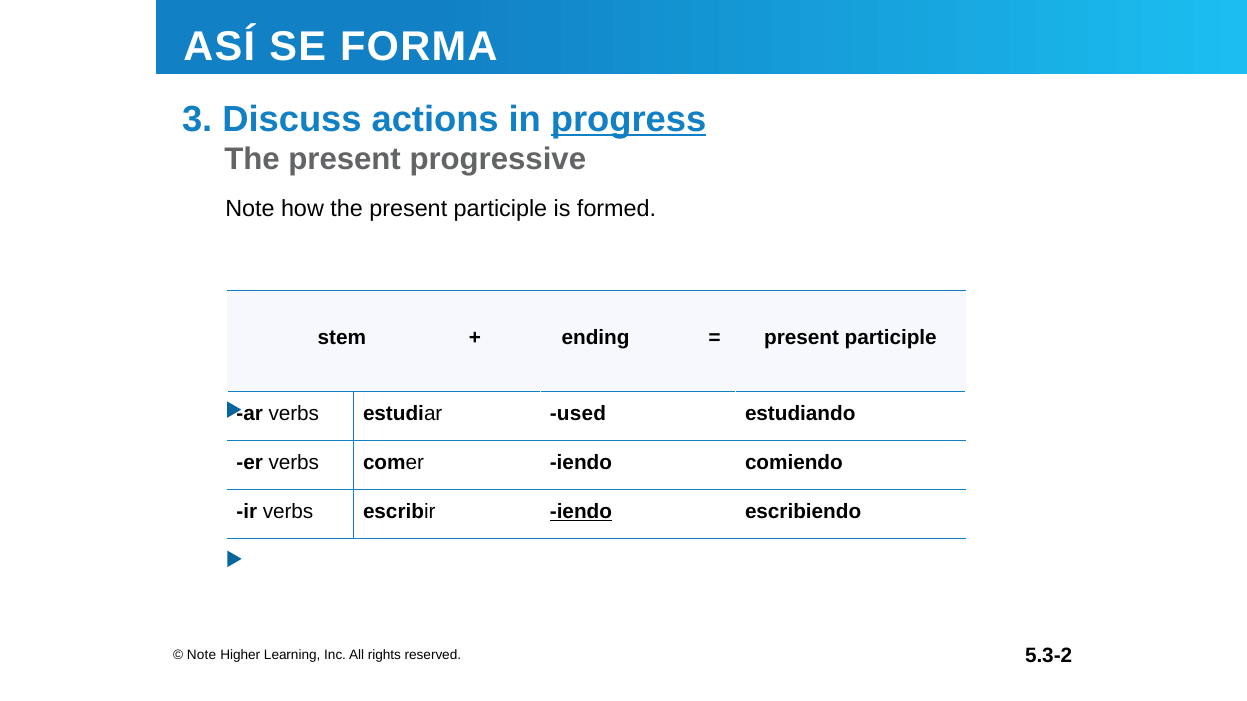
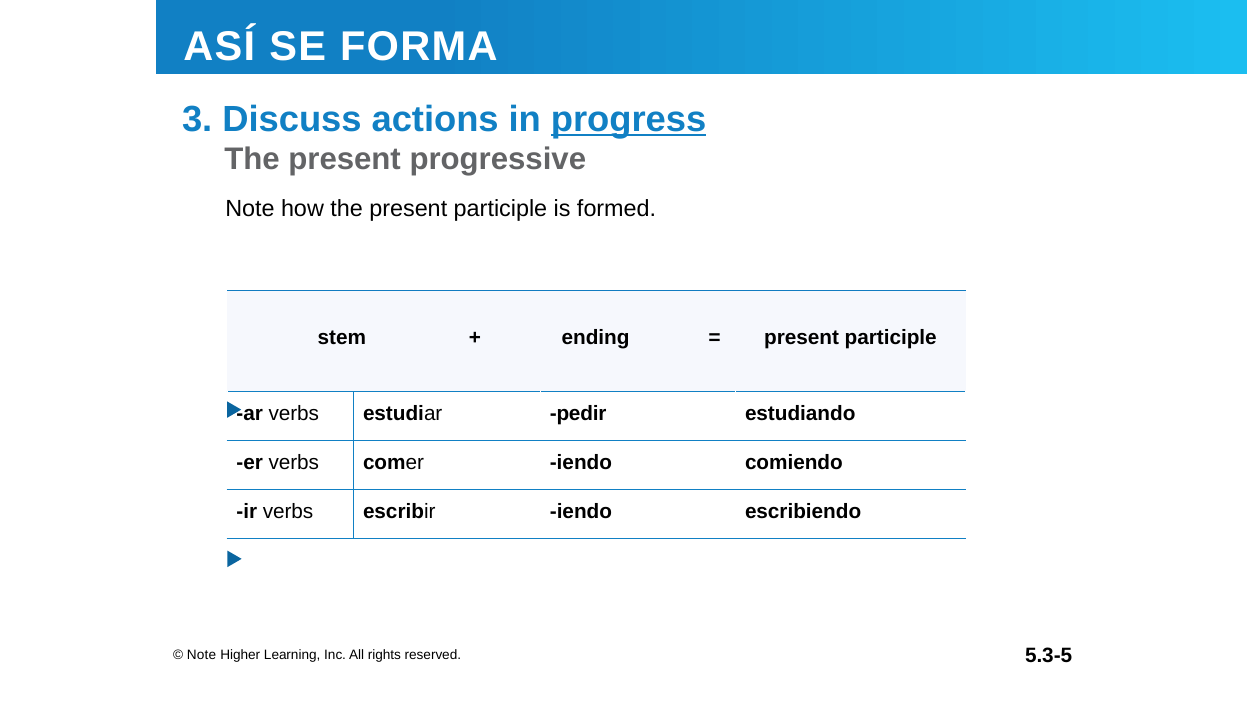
used: used -> pedir
iendo at (581, 512) underline: present -> none
5.3-2: 5.3-2 -> 5.3-5
